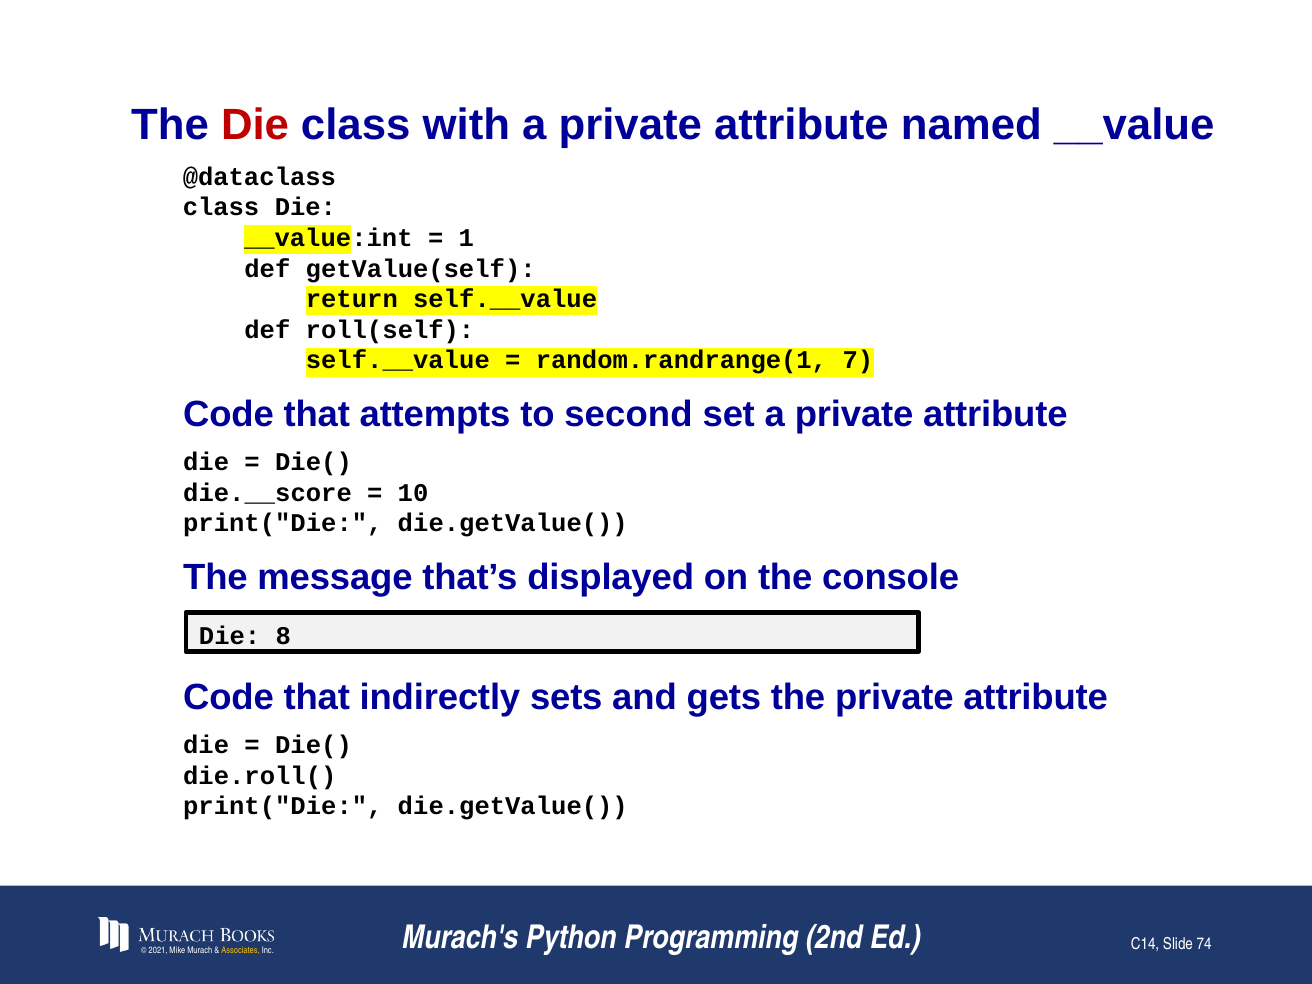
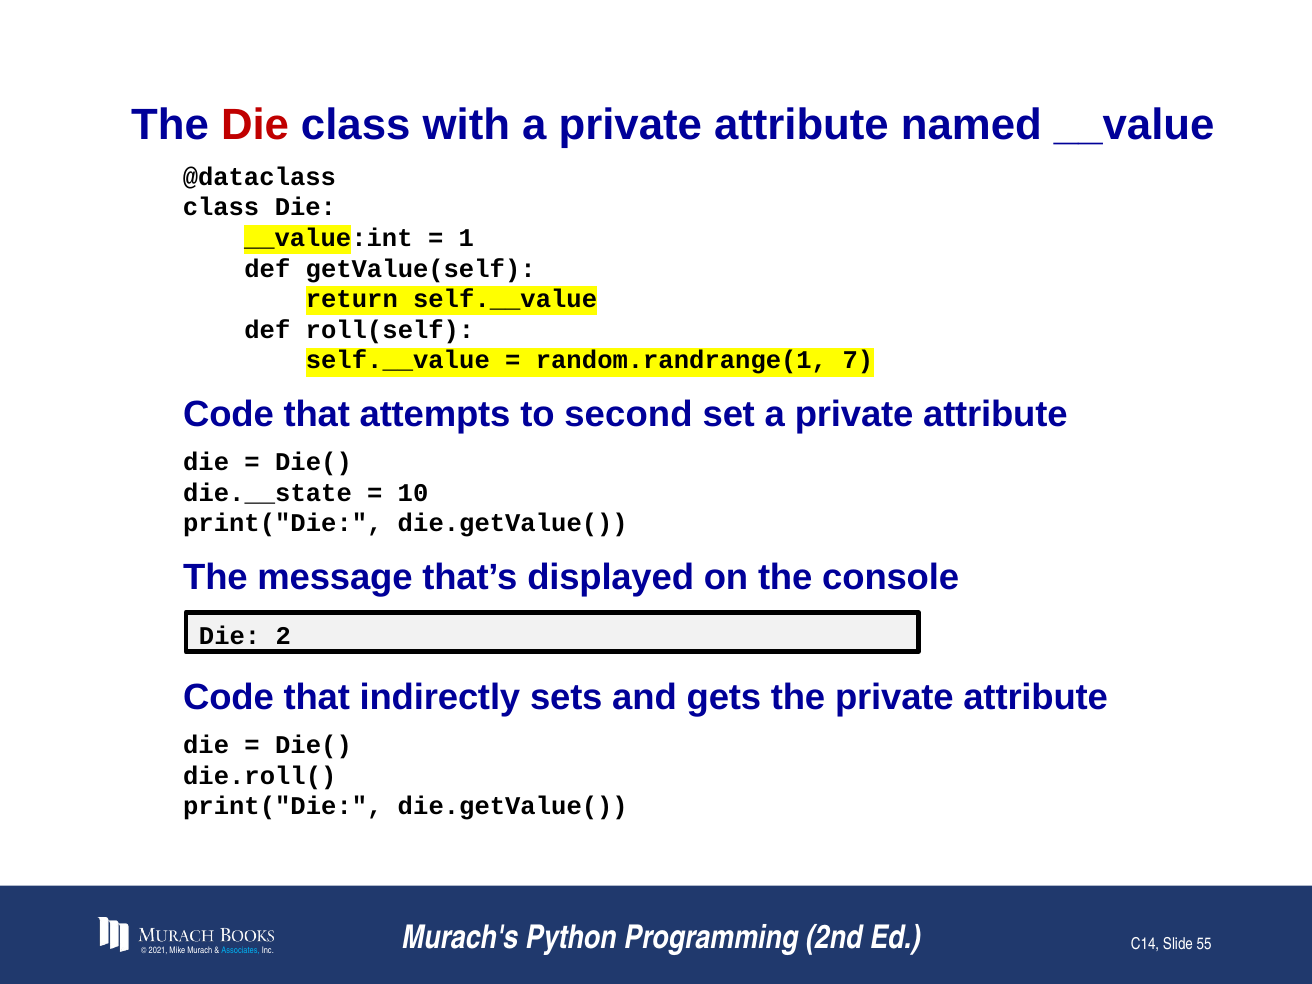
die.__score: die.__score -> die.__state
8: 8 -> 2
Associates colour: yellow -> light blue
74: 74 -> 55
